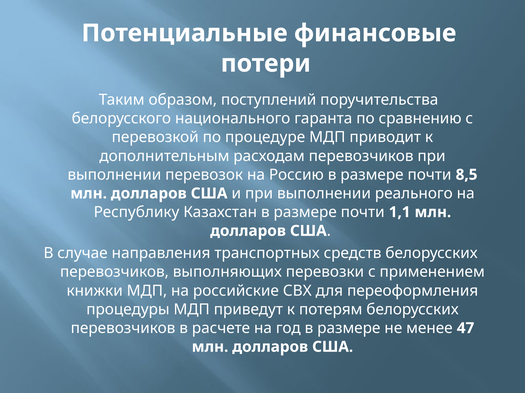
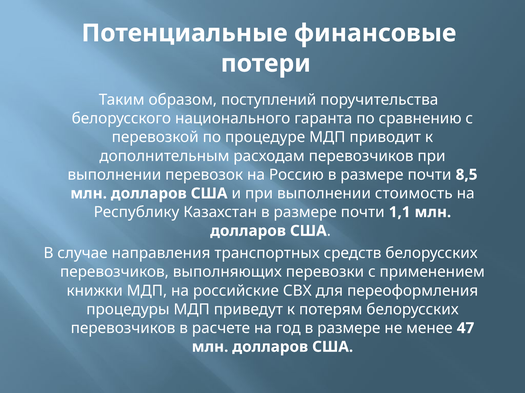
реального: реального -> стоимость
